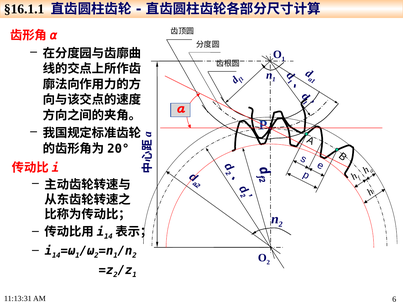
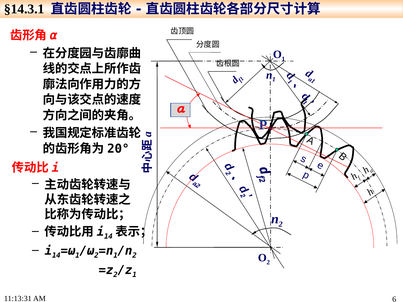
§16.1.1: §16.1.1 -> §14.3.1
